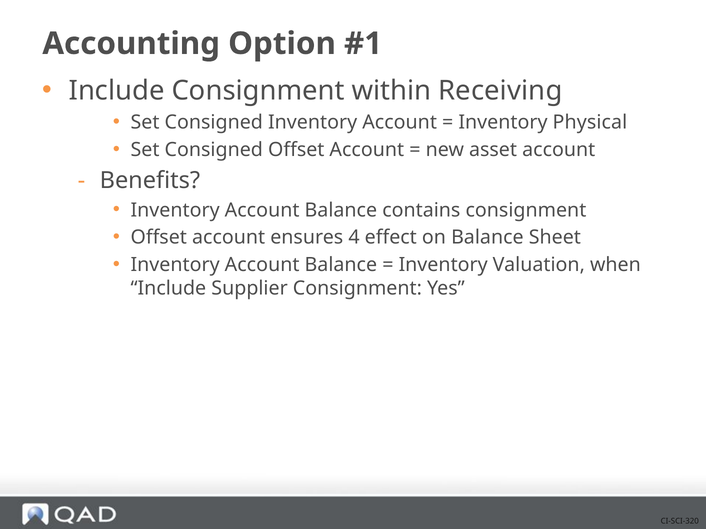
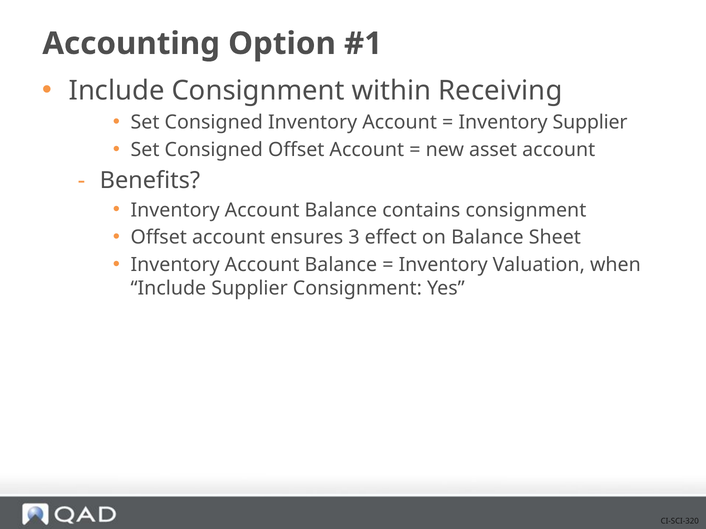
Inventory Physical: Physical -> Supplier
4: 4 -> 3
